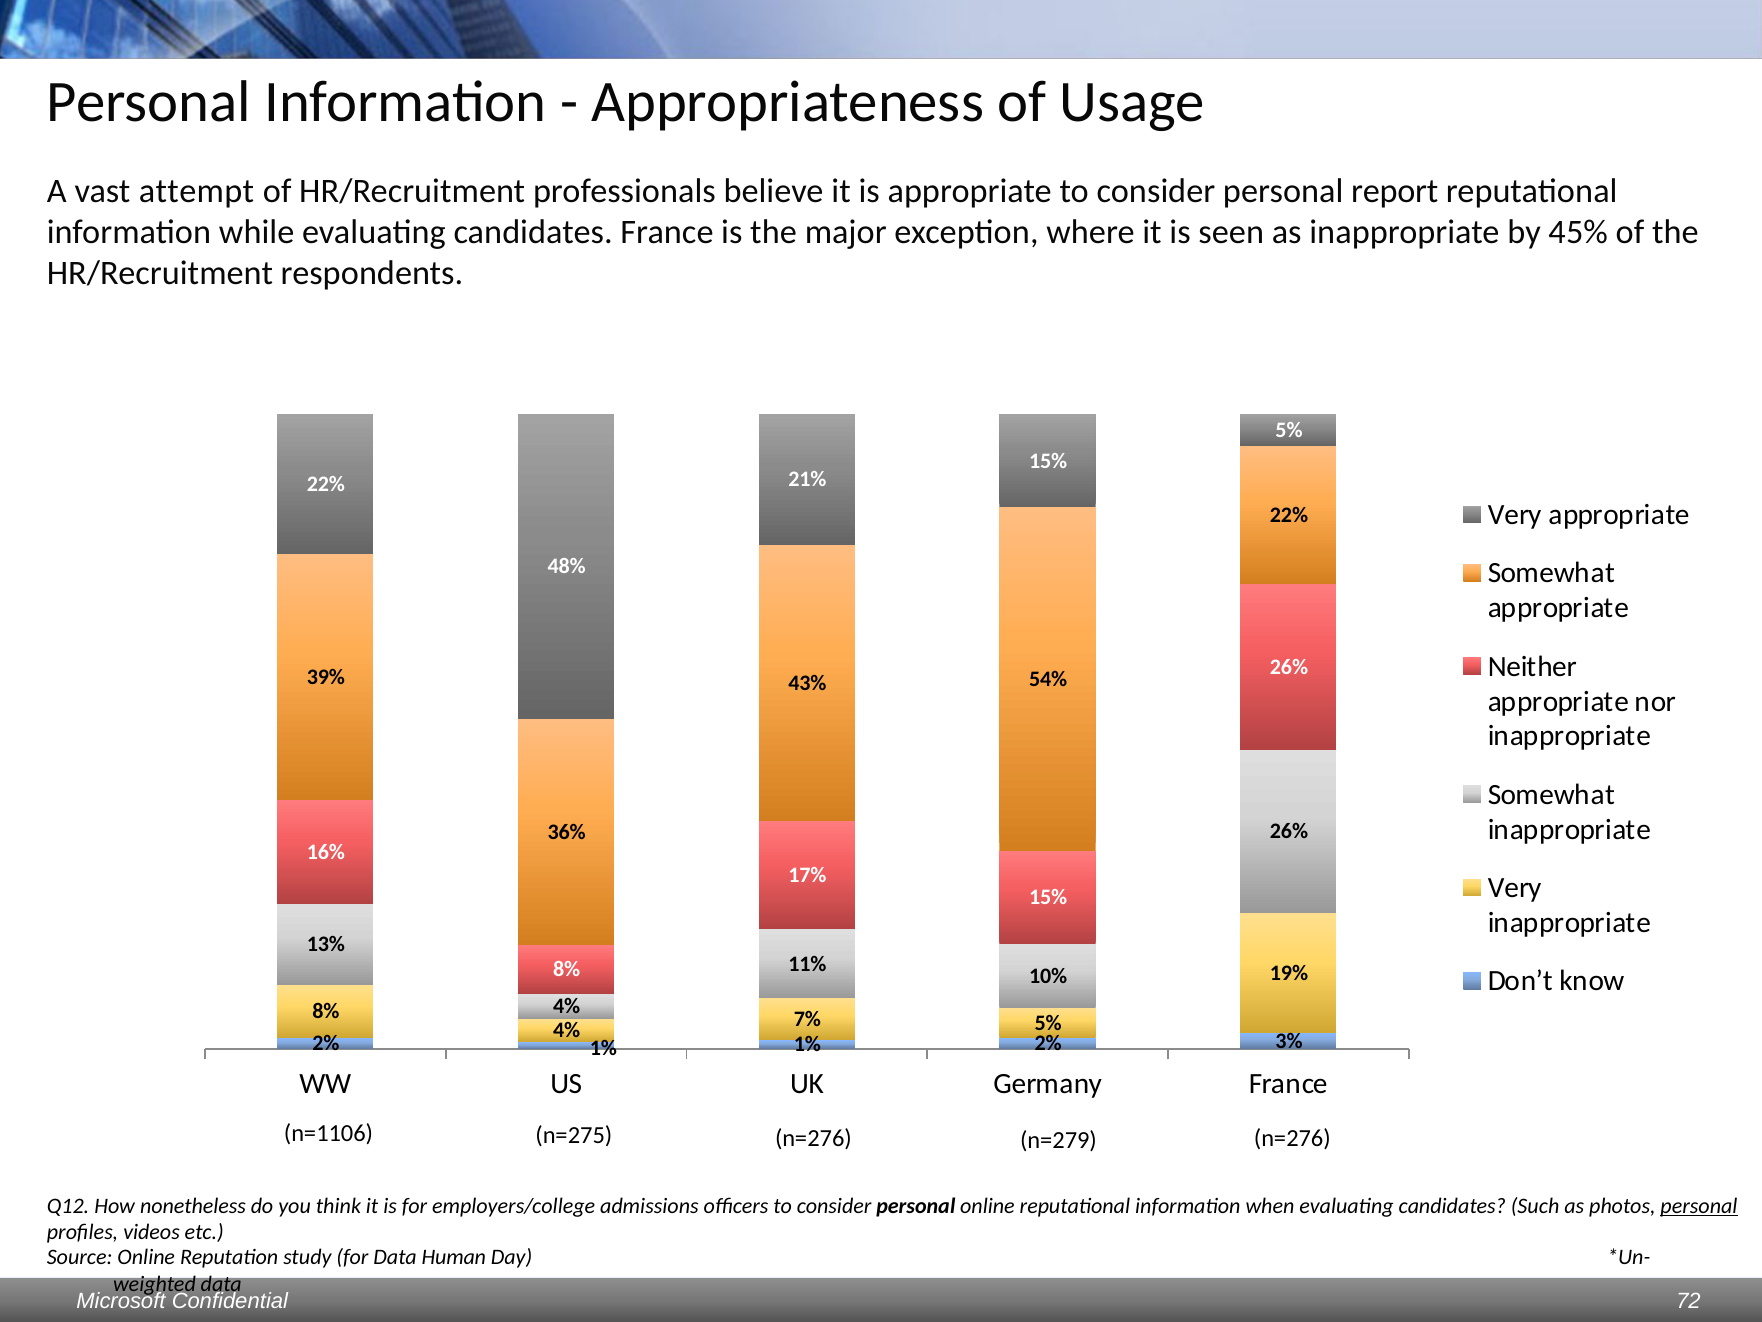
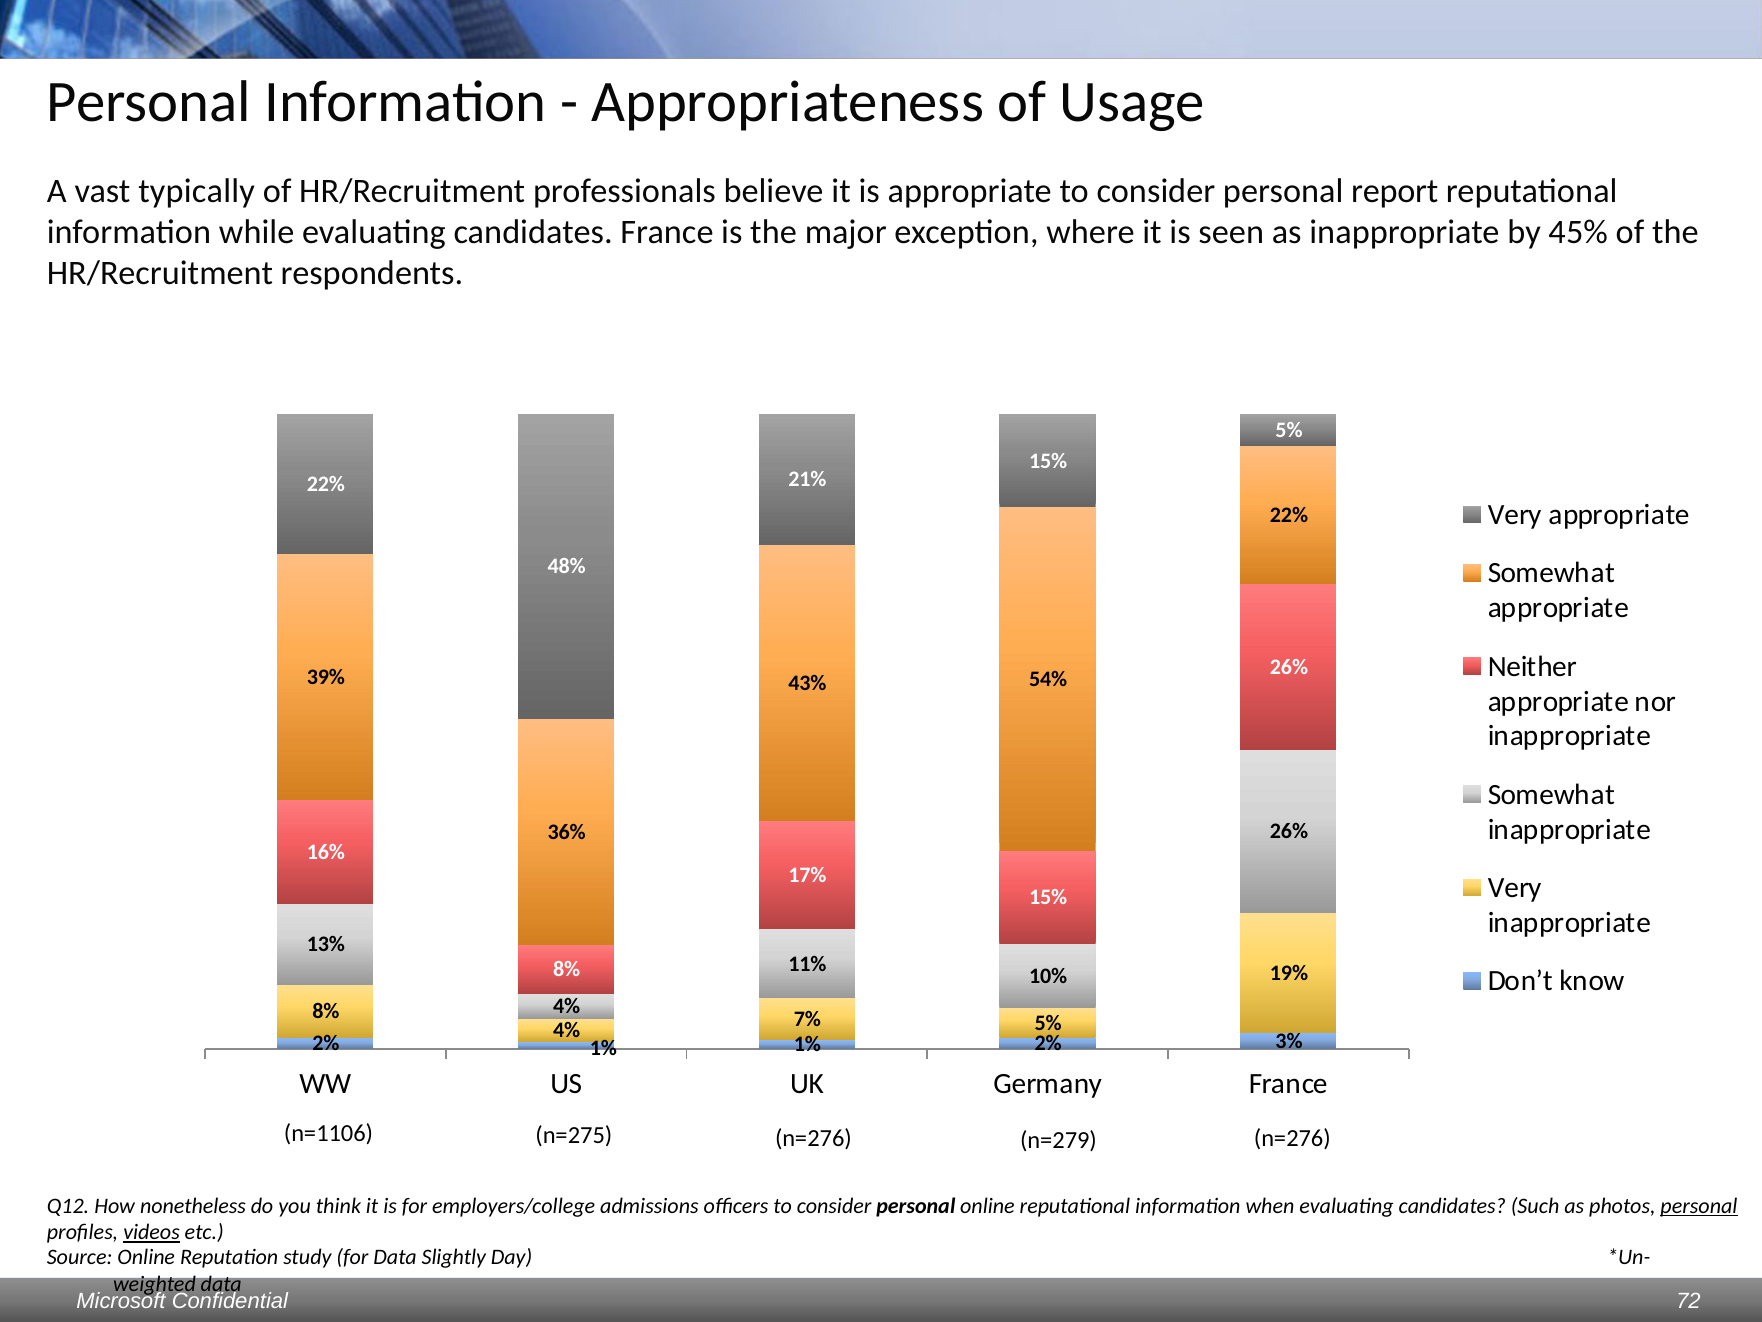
attempt: attempt -> typically
videos underline: none -> present
Human: Human -> Slightly
